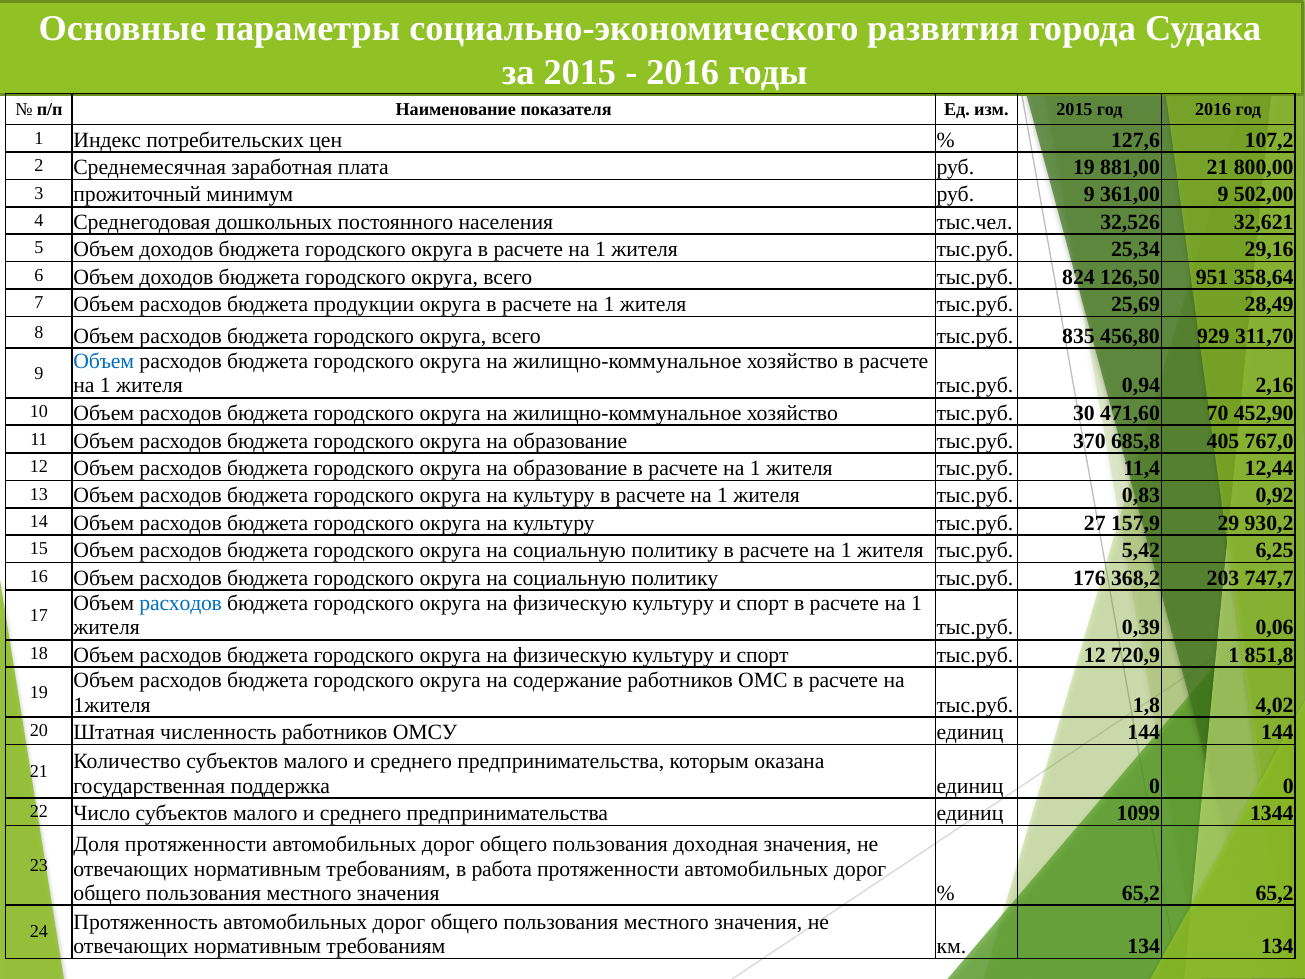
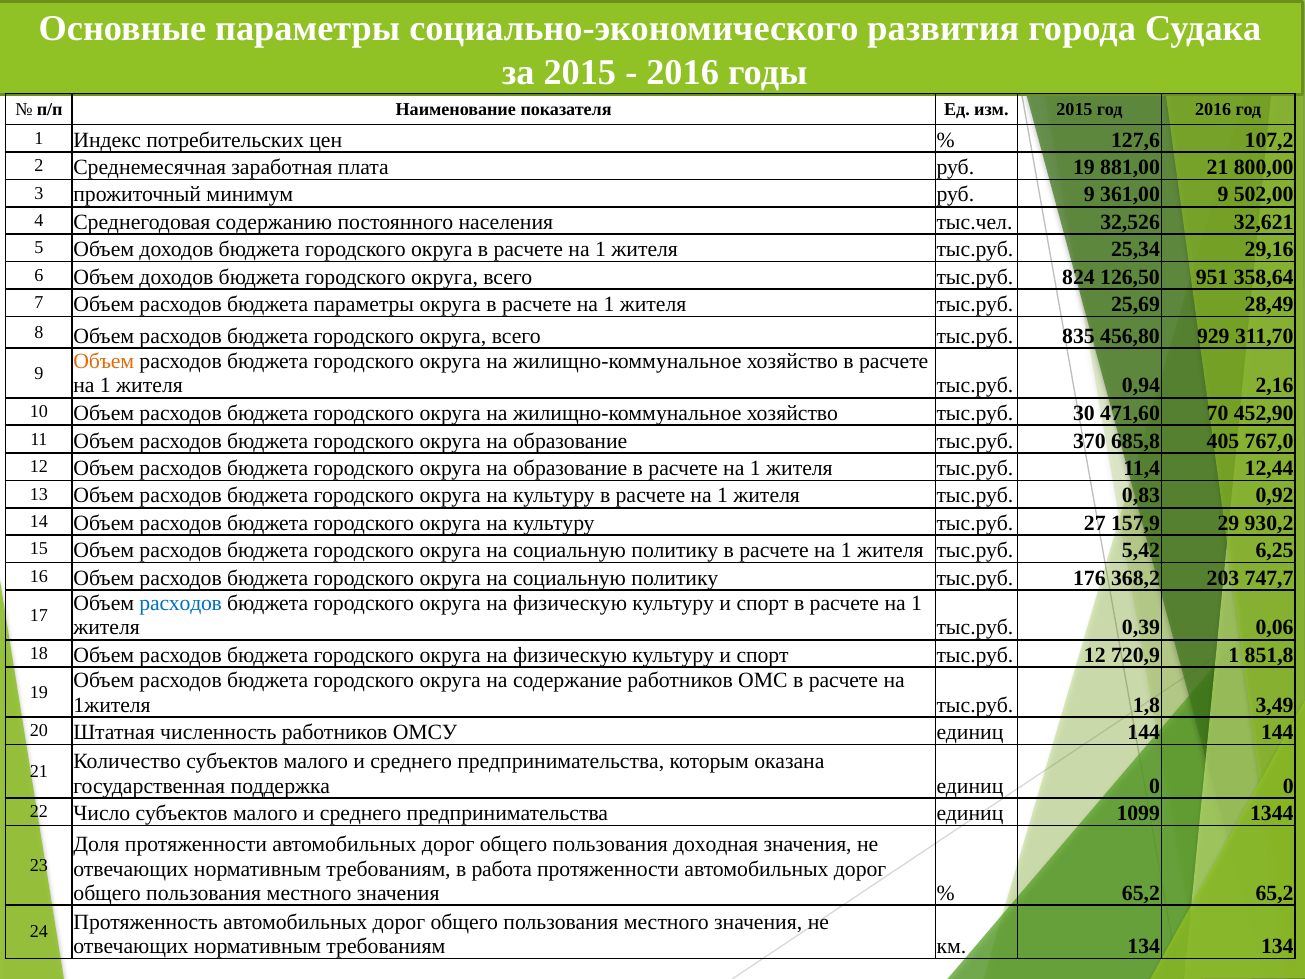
дошкольных: дошкольных -> содержанию
бюджета продукции: продукции -> параметры
Объем at (104, 362) colour: blue -> orange
4,02: 4,02 -> 3,49
